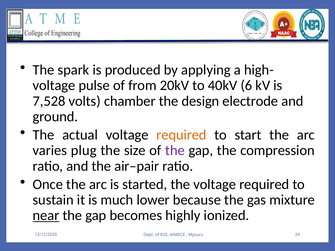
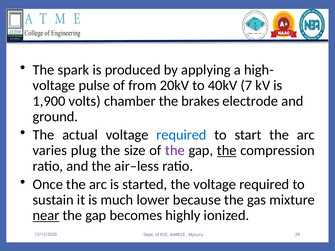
6: 6 -> 7
7,528: 7,528 -> 1,900
design: design -> brakes
required at (181, 135) colour: orange -> blue
the at (227, 151) underline: none -> present
air–pair: air–pair -> air–less
